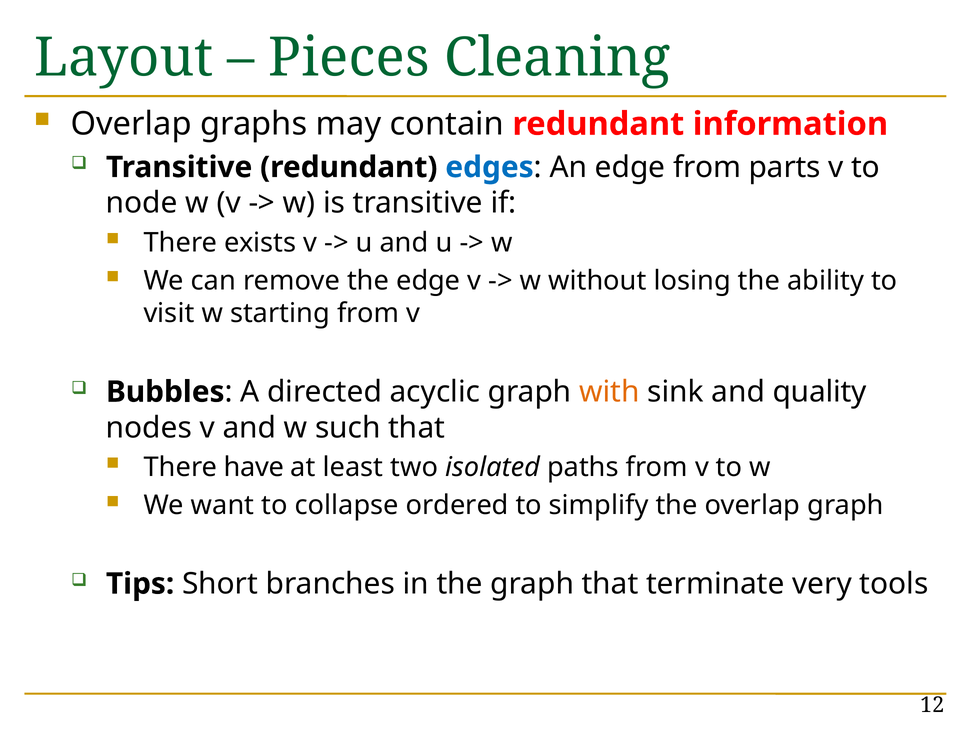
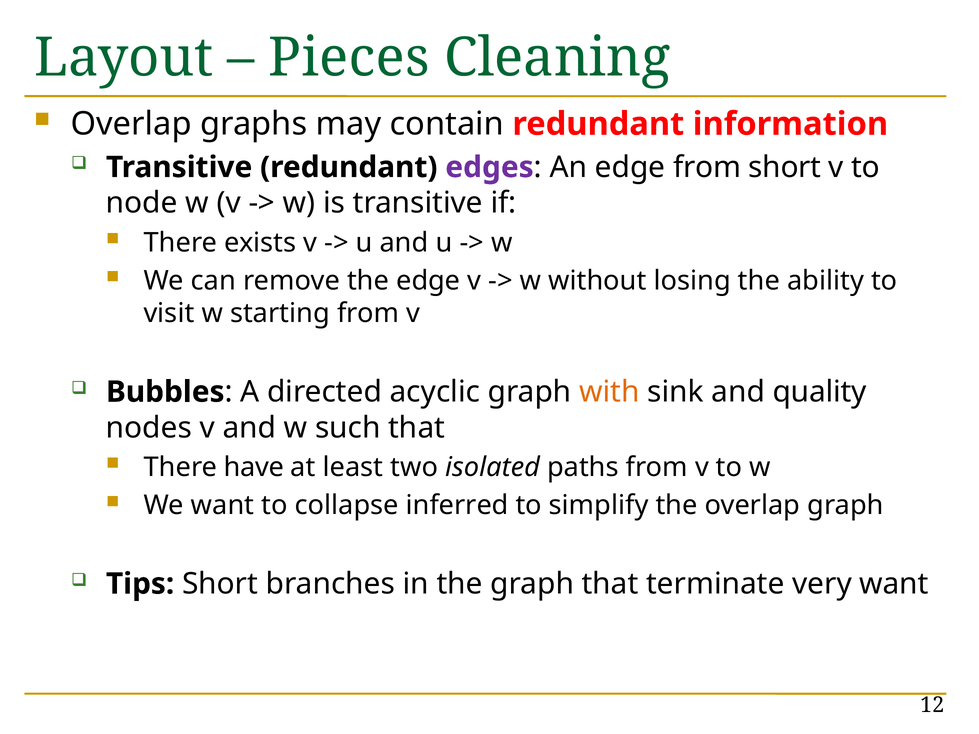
edges colour: blue -> purple
from parts: parts -> short
ordered: ordered -> inferred
very tools: tools -> want
